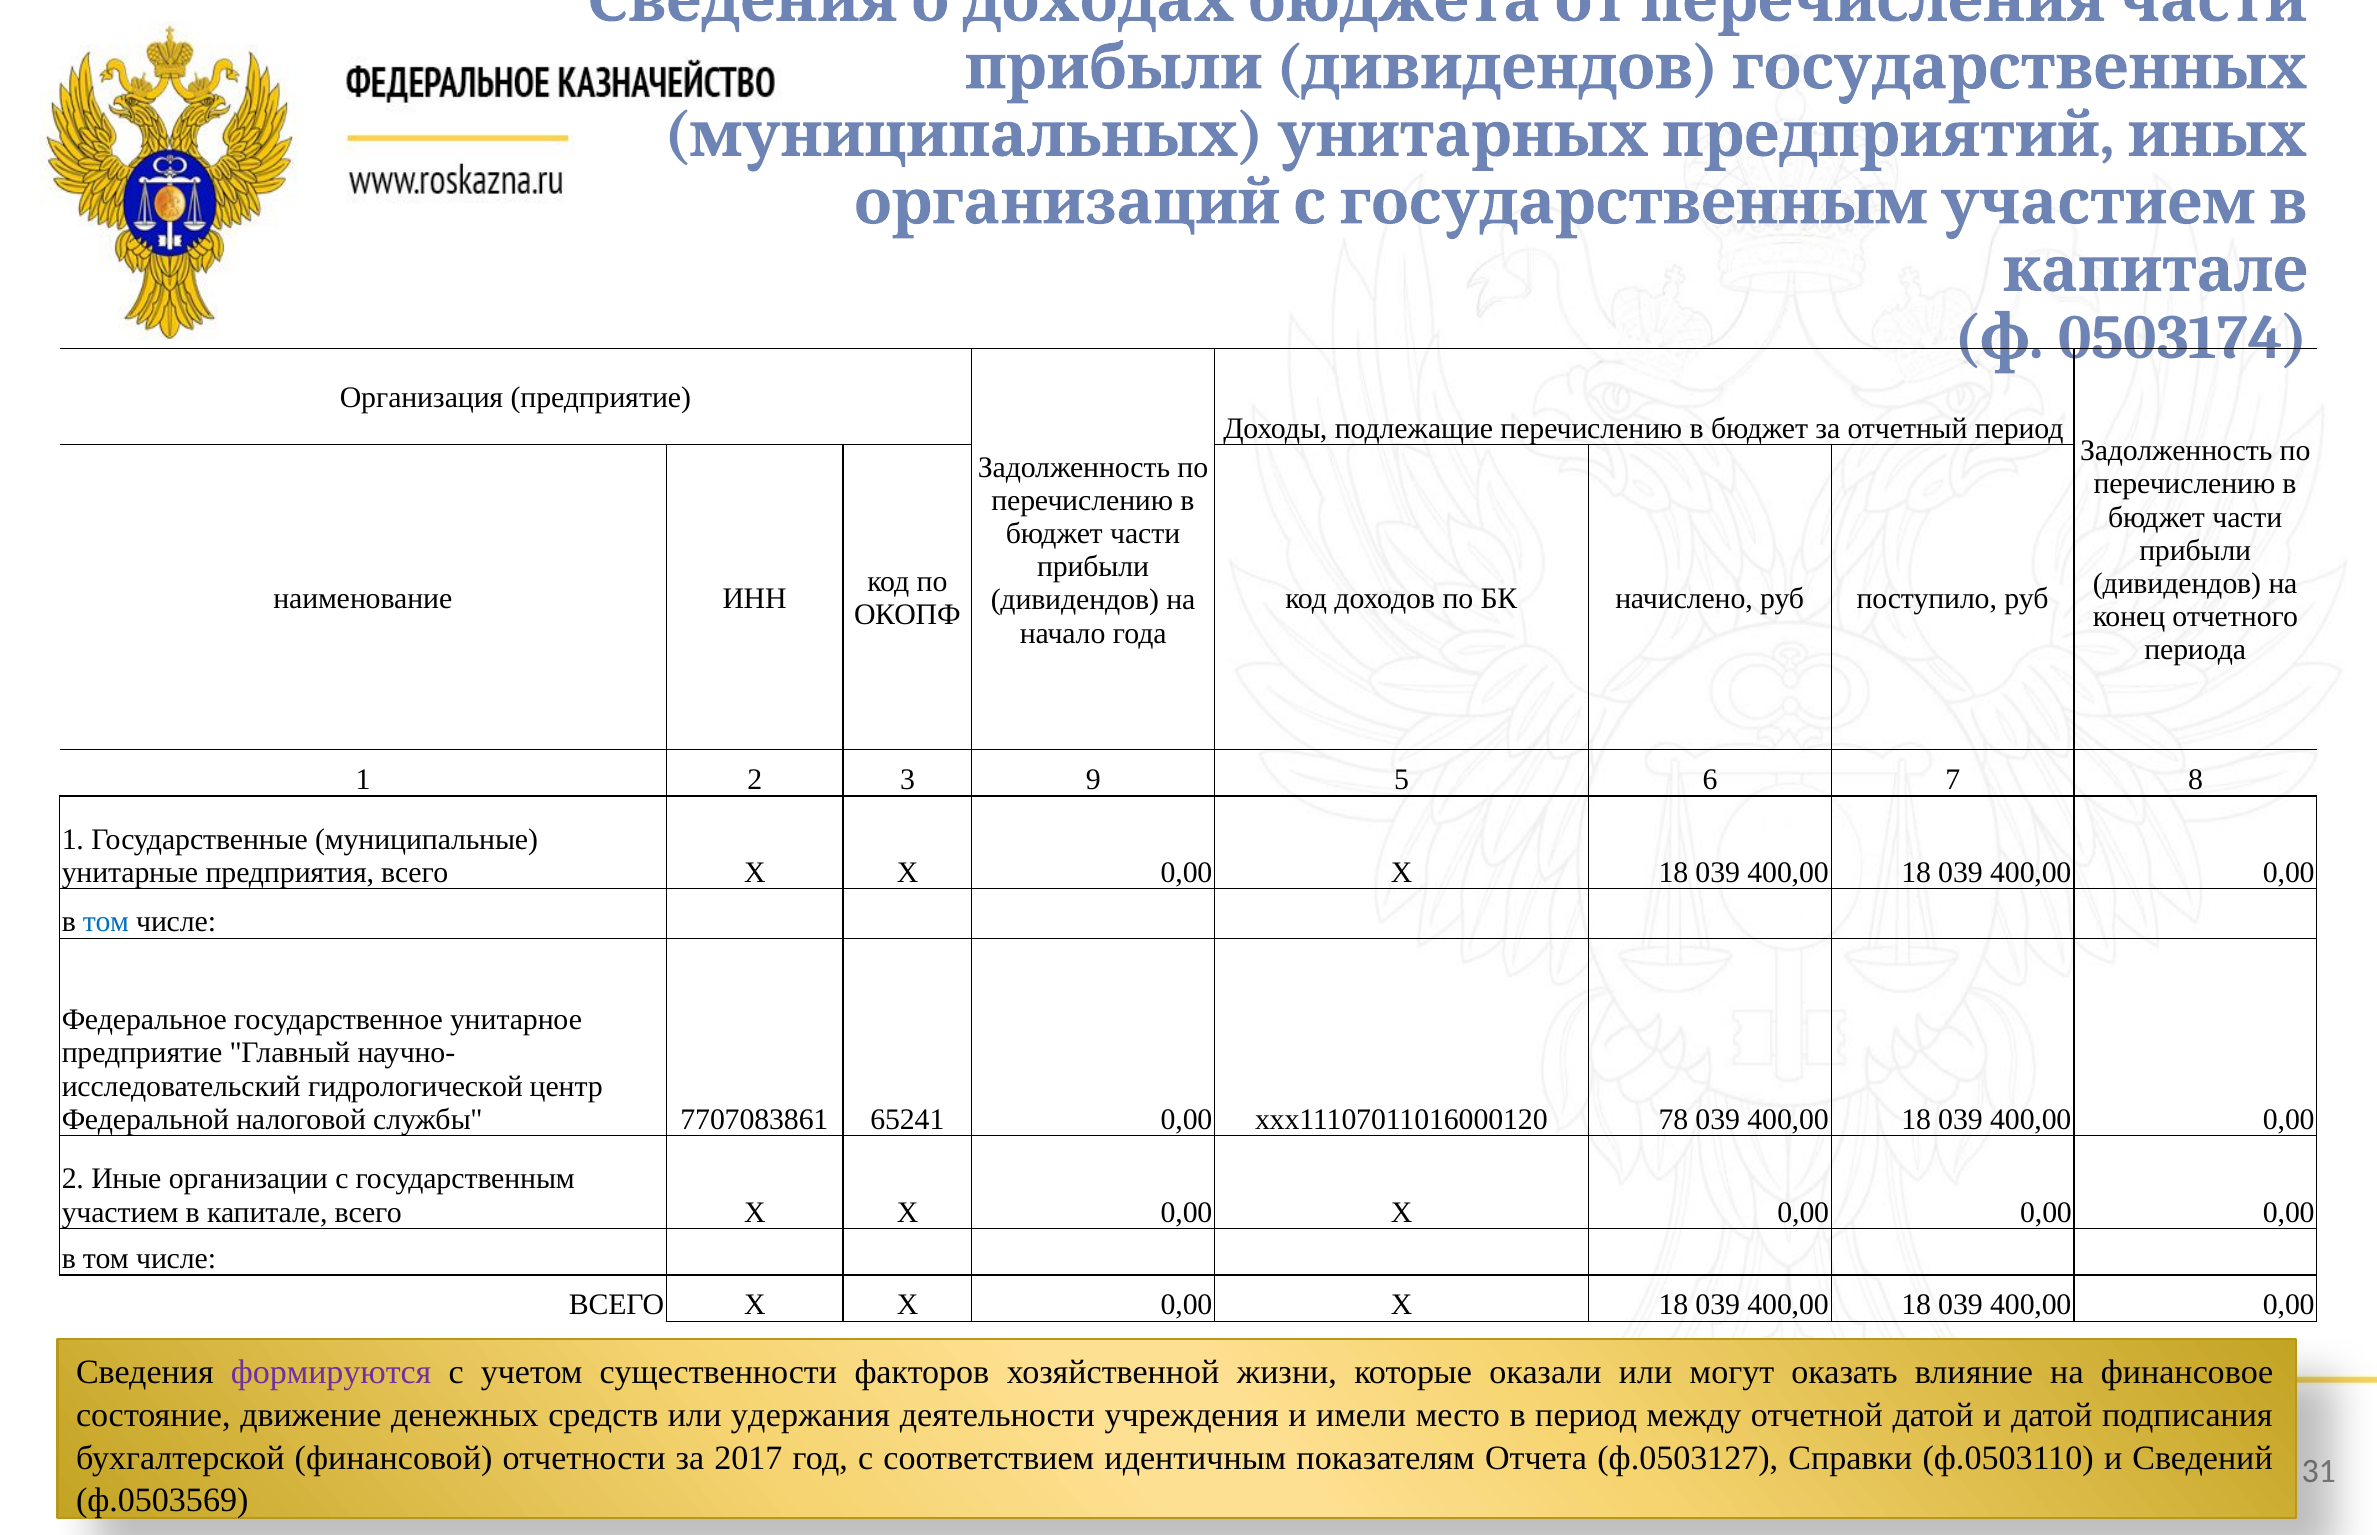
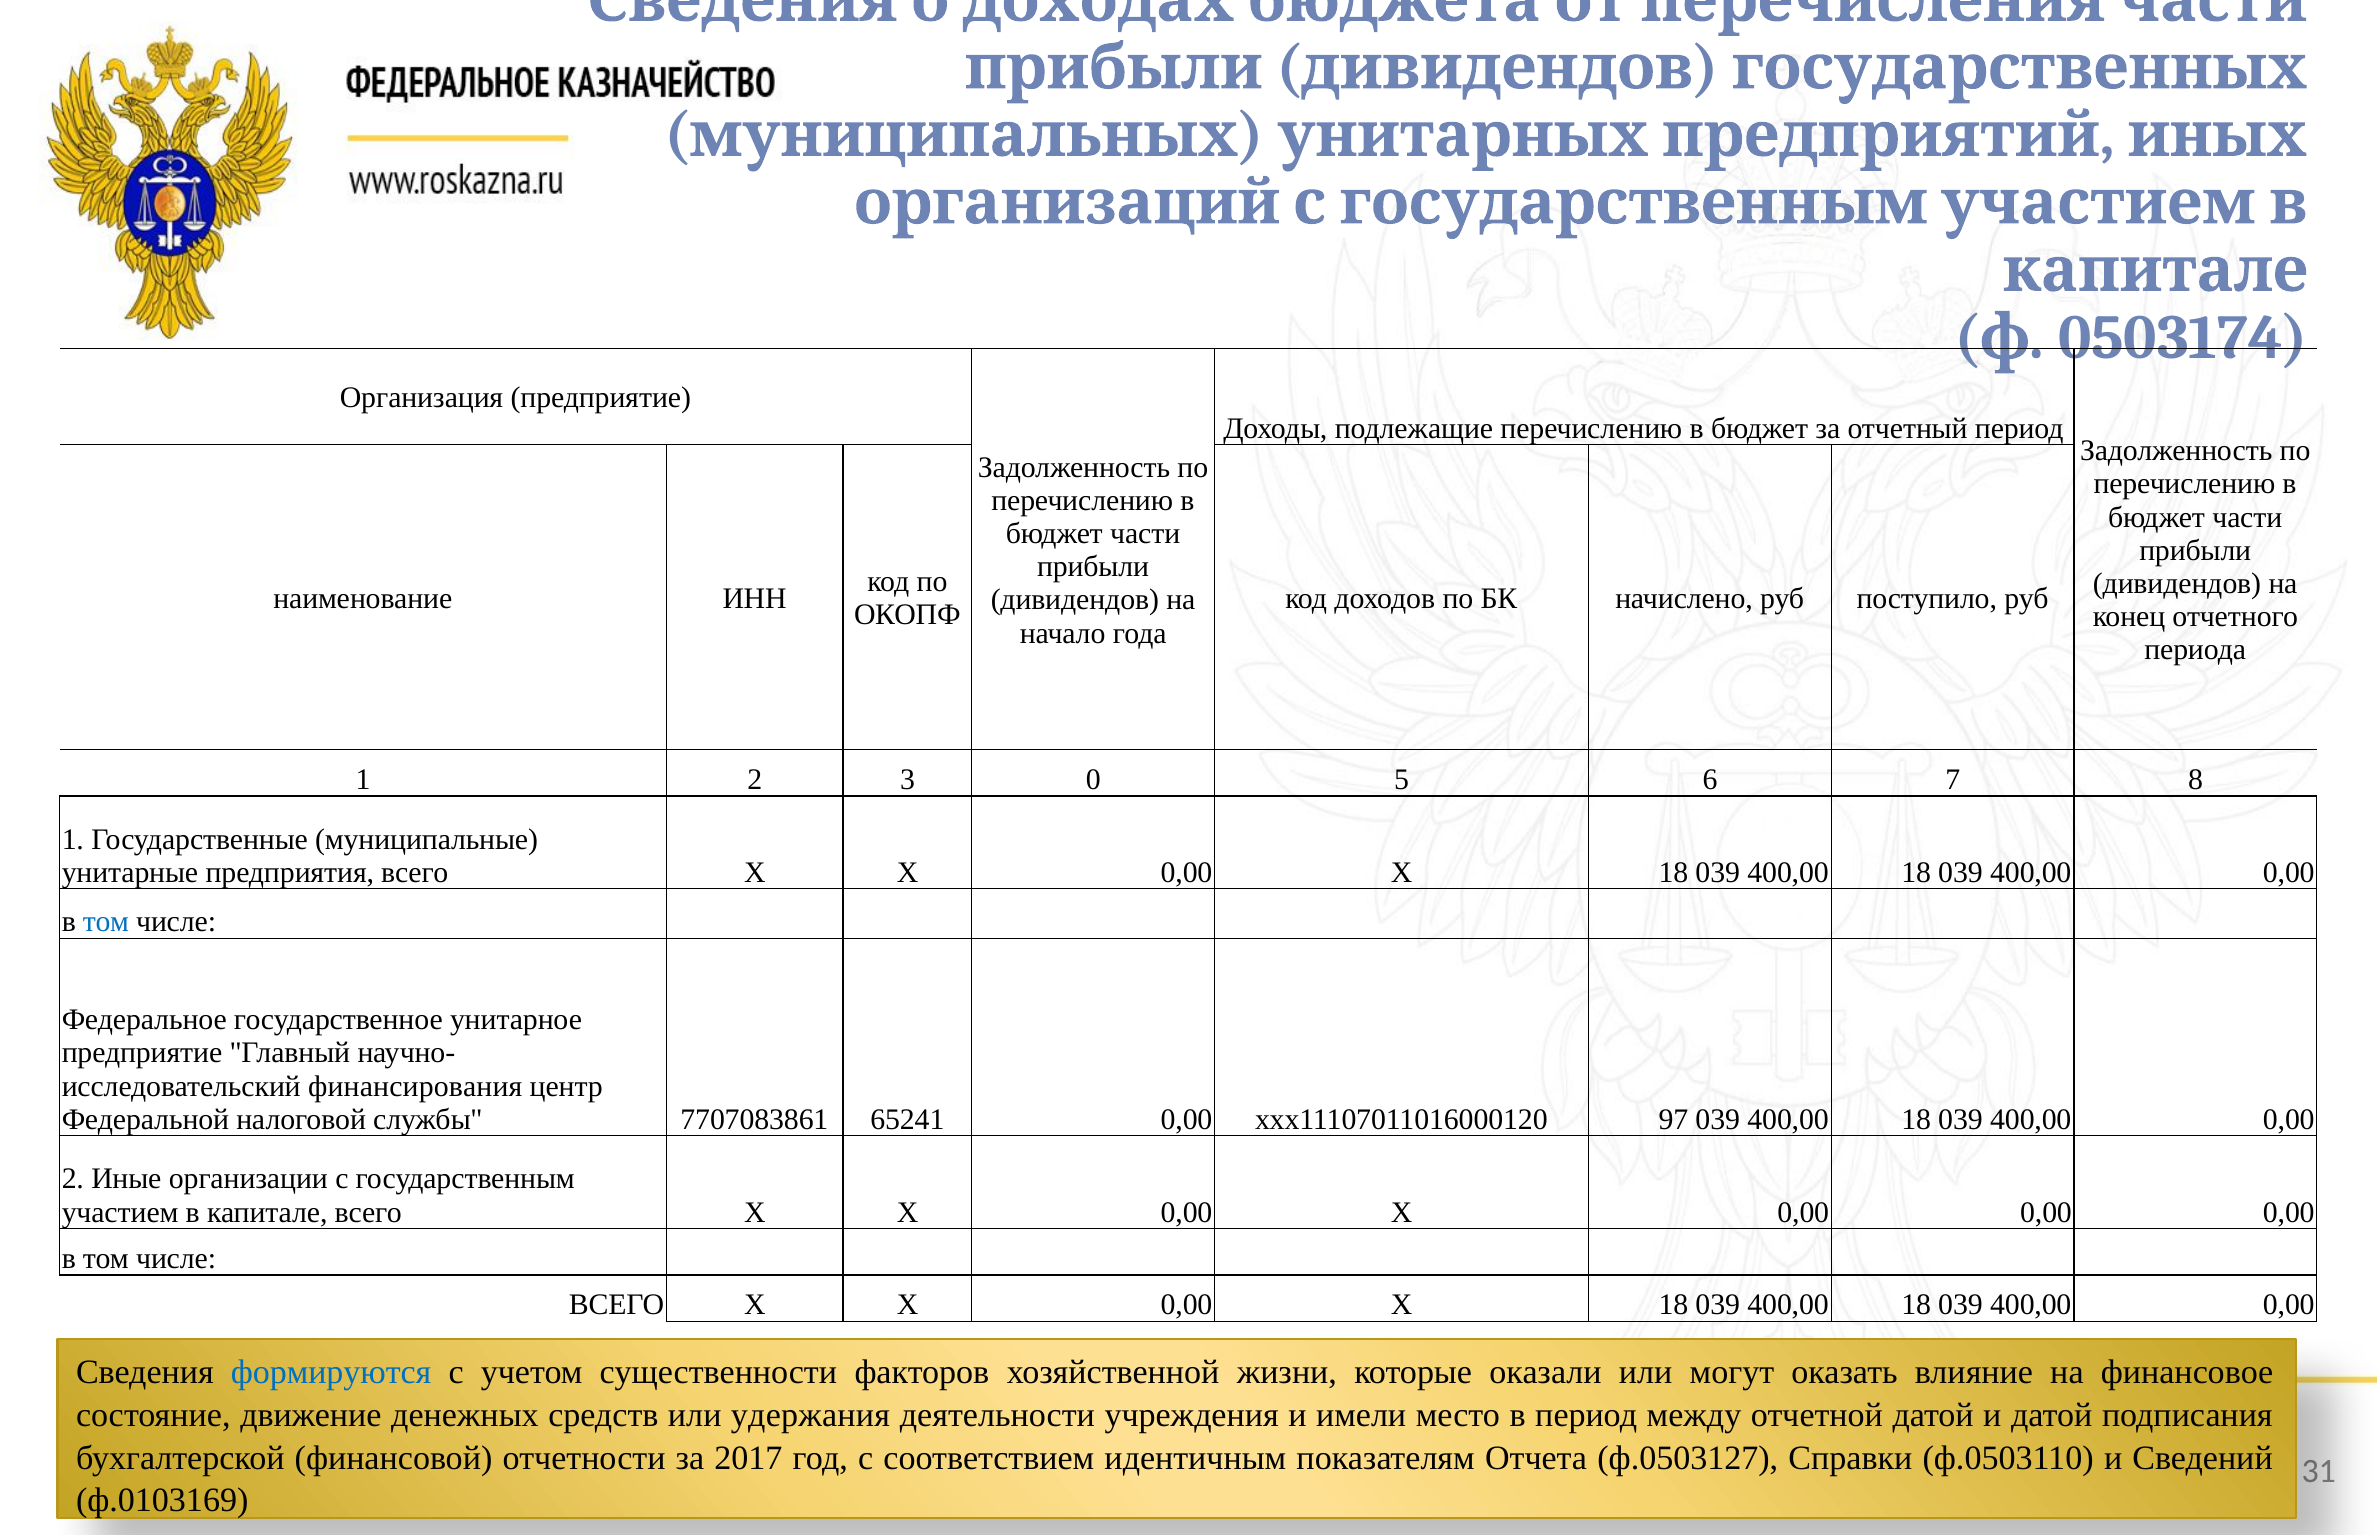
9: 9 -> 0
гидрологической: гидрологической -> финансирования
78: 78 -> 97
формируются colour: purple -> blue
ф.0503569: ф.0503569 -> ф.0103169
